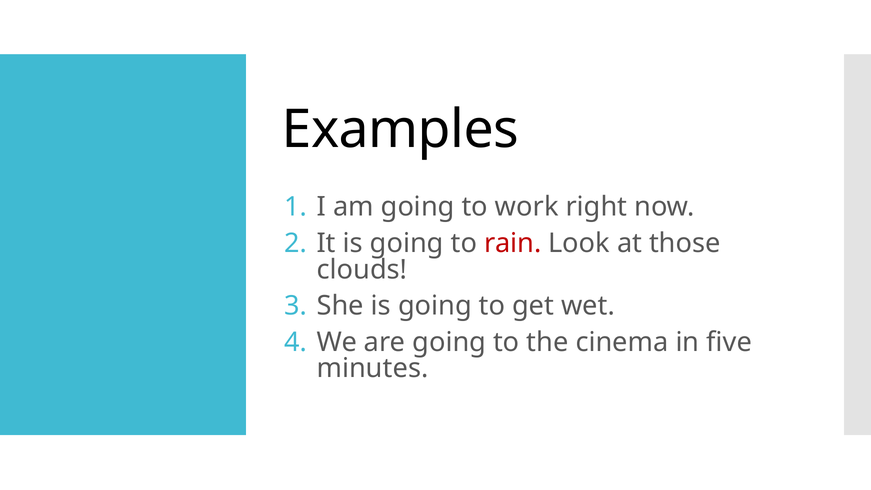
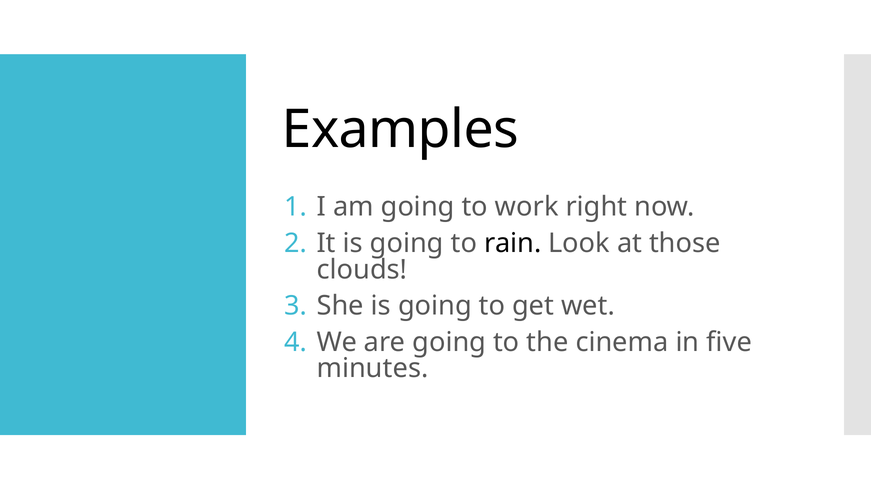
rain colour: red -> black
